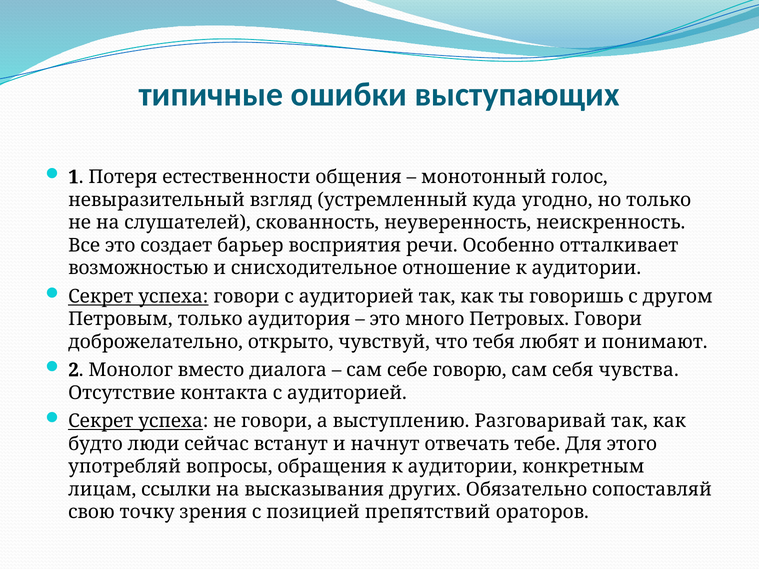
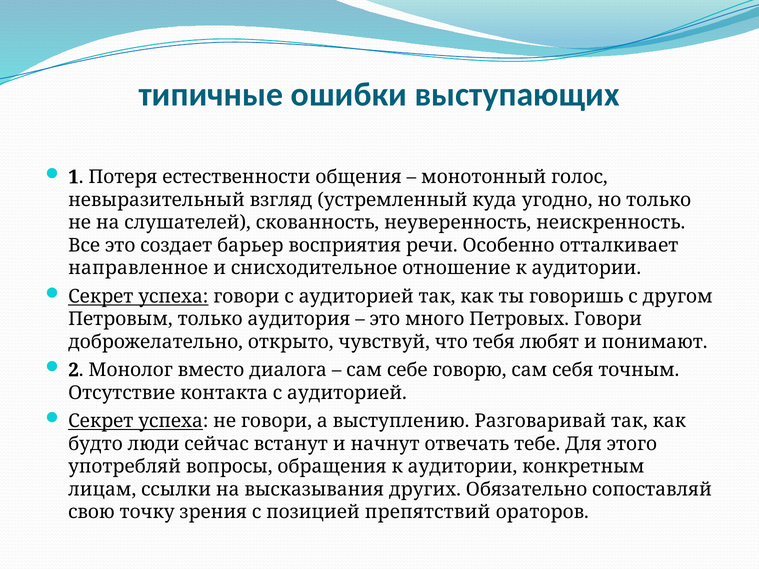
возможностью: возможностью -> направленное
чувства: чувства -> точным
